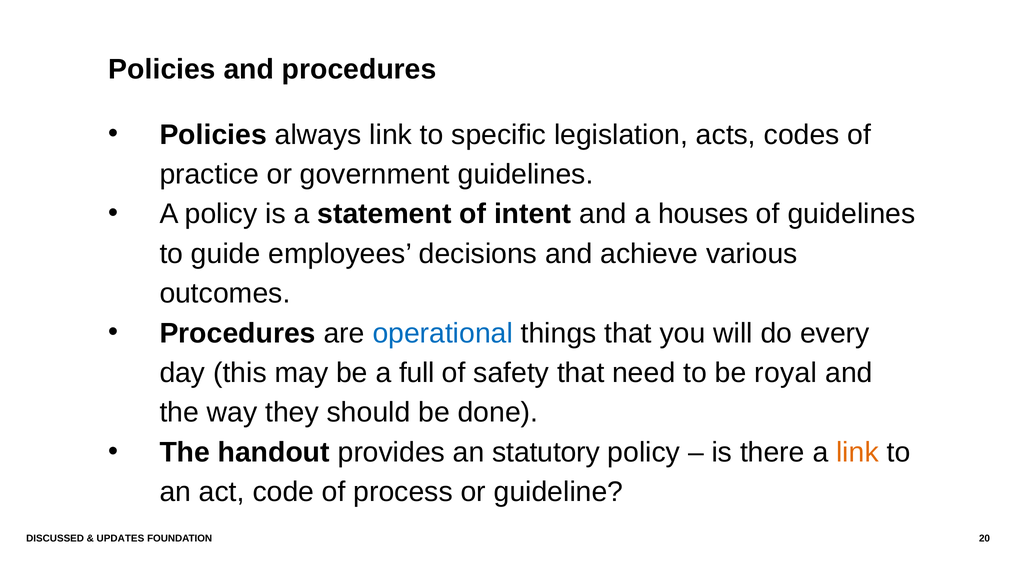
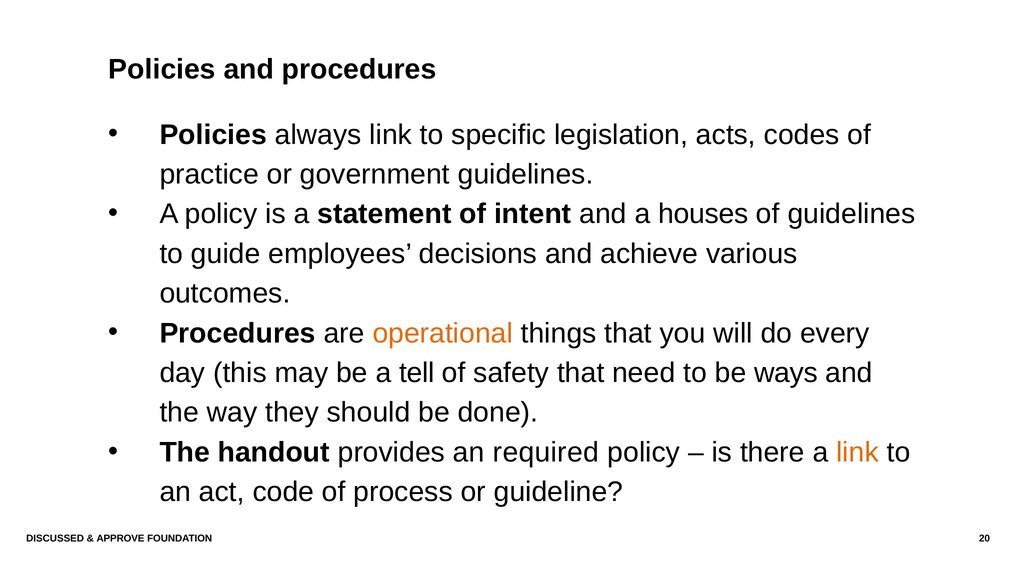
operational colour: blue -> orange
full: full -> tell
royal: royal -> ways
statutory: statutory -> required
UPDATES: UPDATES -> APPROVE
